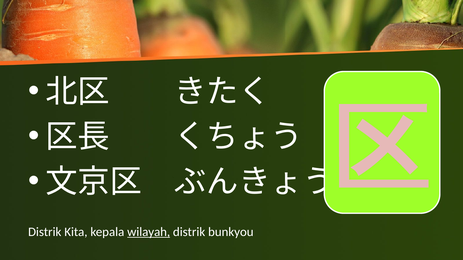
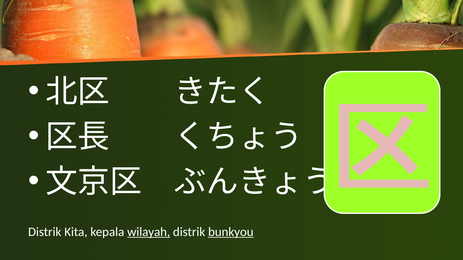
bunkyou underline: none -> present
